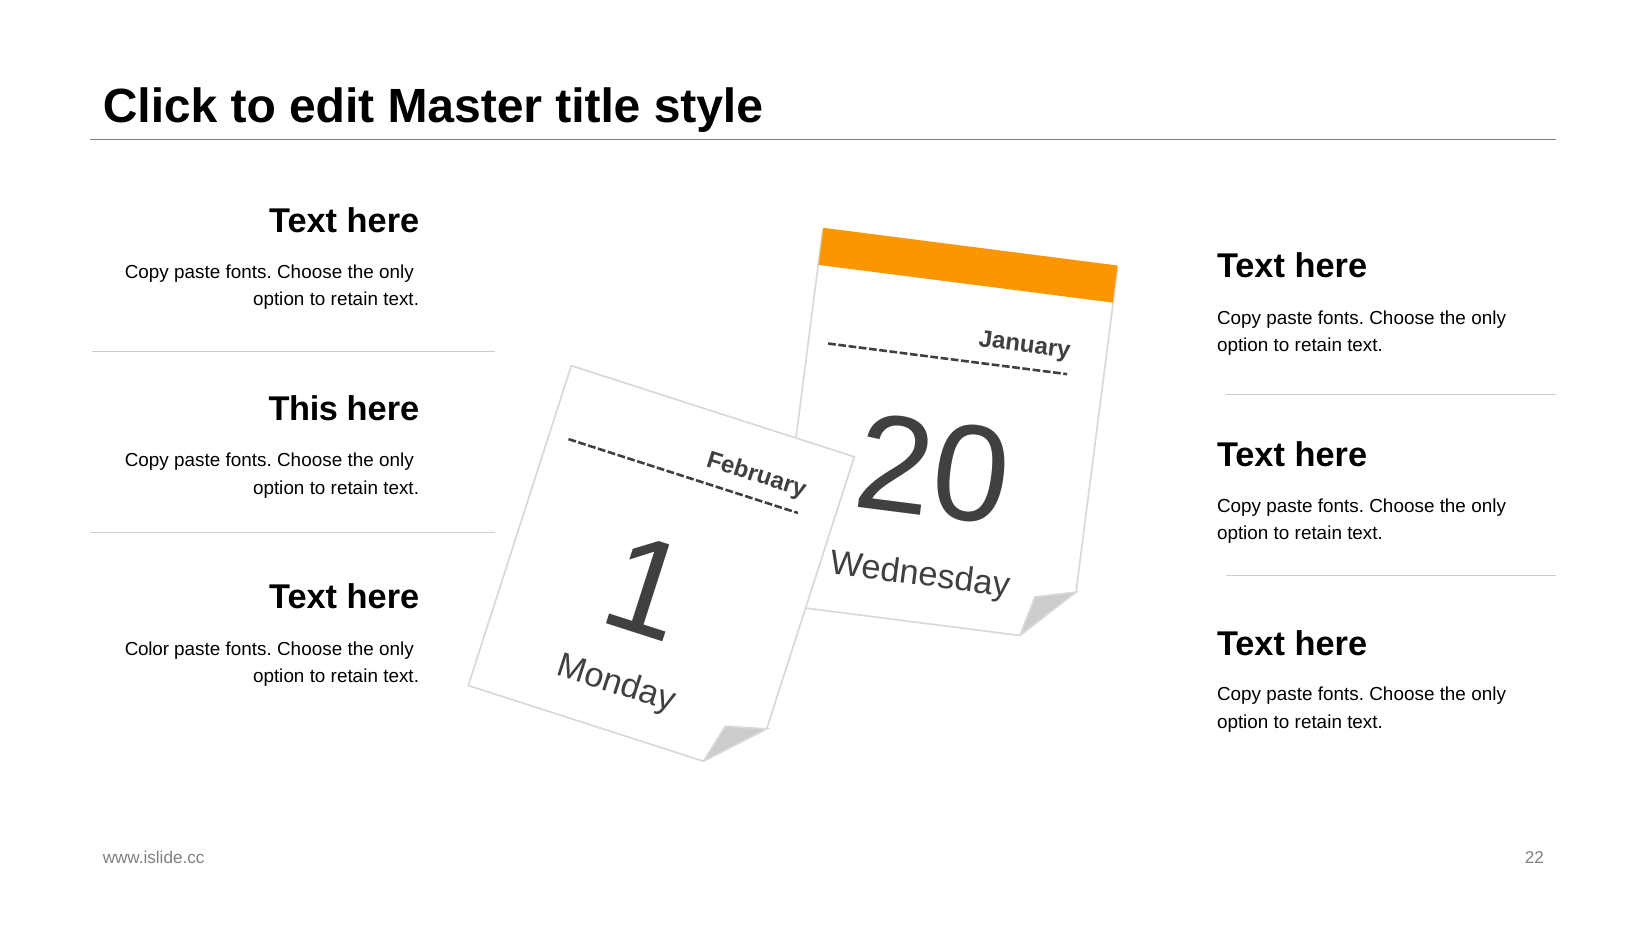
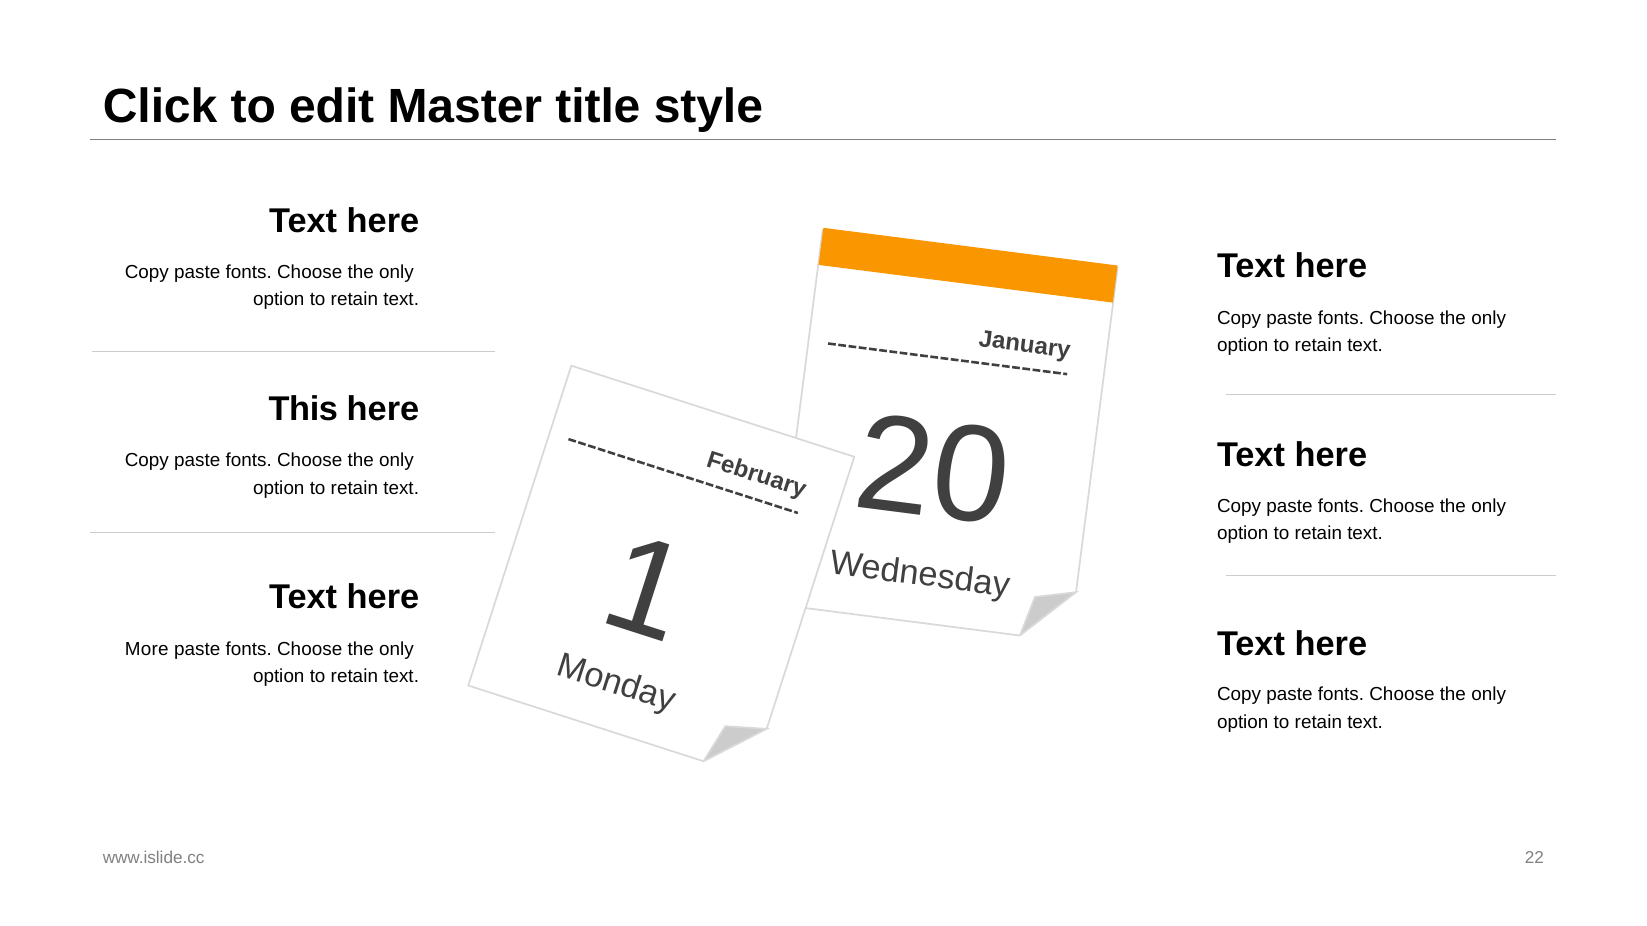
Color: Color -> More
